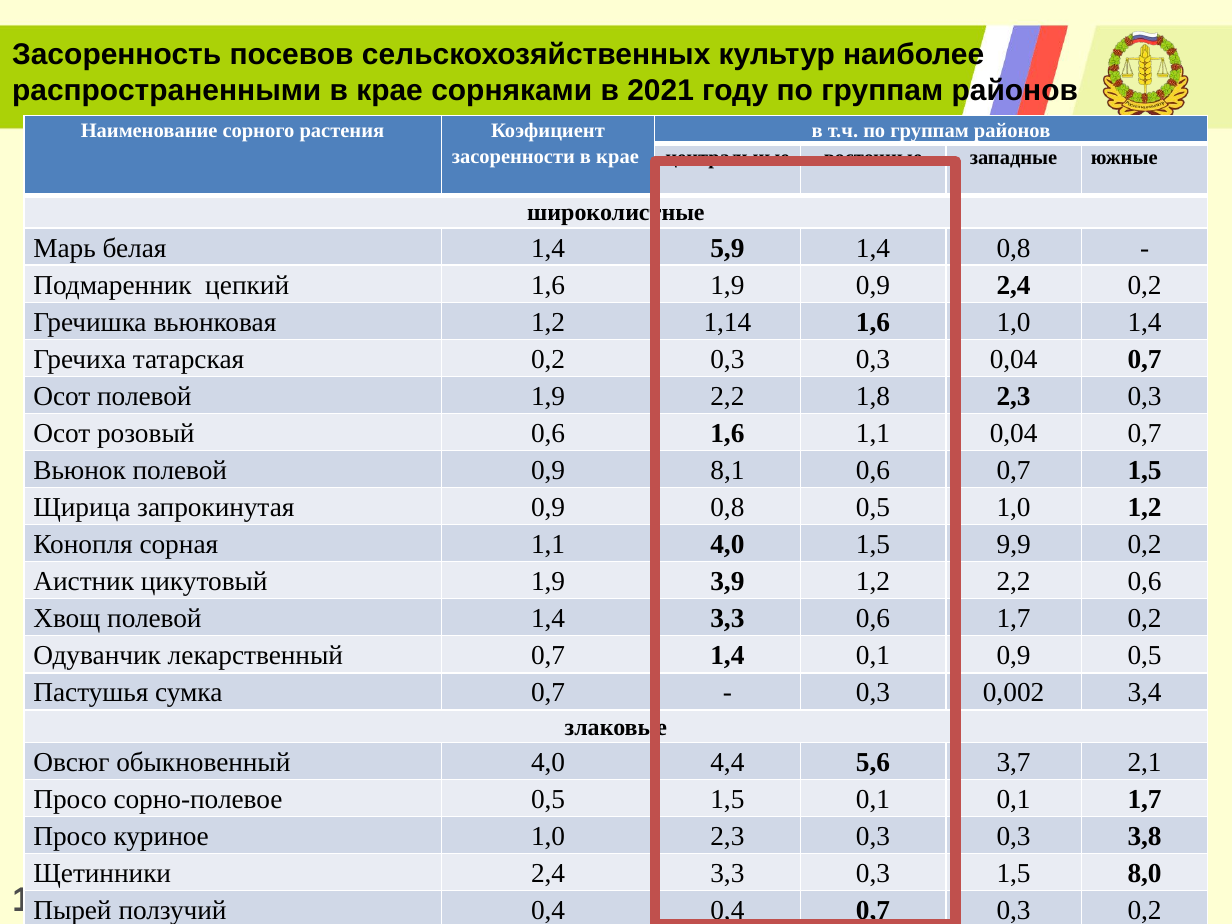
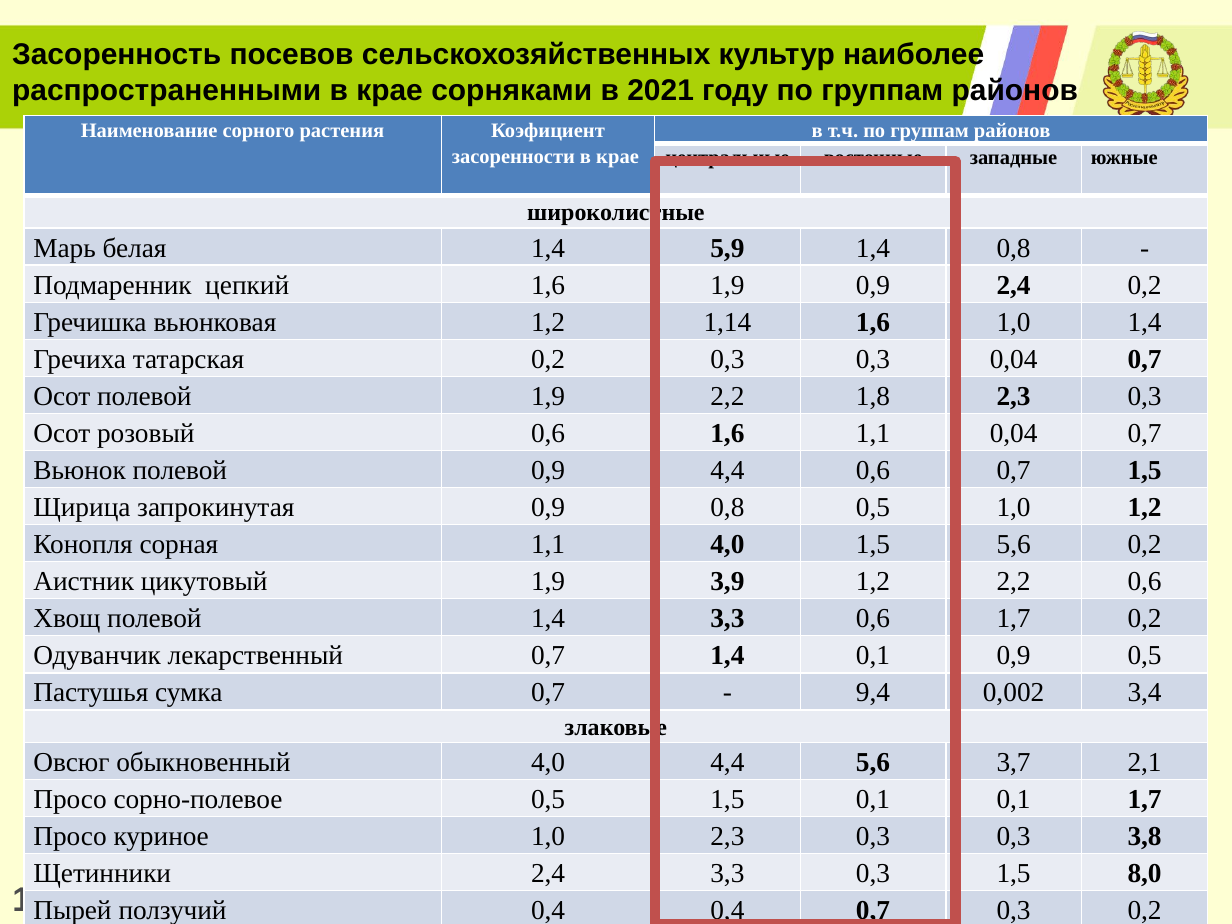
0,9 8,1: 8,1 -> 4,4
1,5 9,9: 9,9 -> 5,6
0,3 at (873, 693): 0,3 -> 9,4
